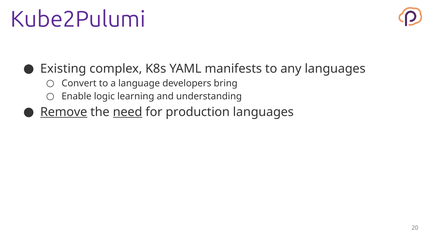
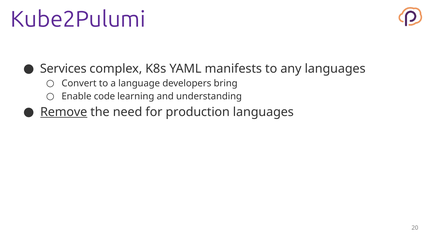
Existing: Existing -> Services
logic: logic -> code
need underline: present -> none
